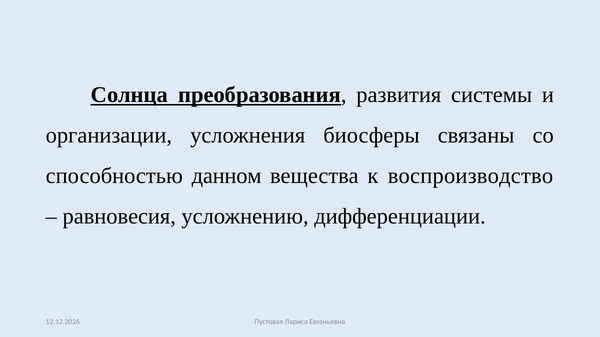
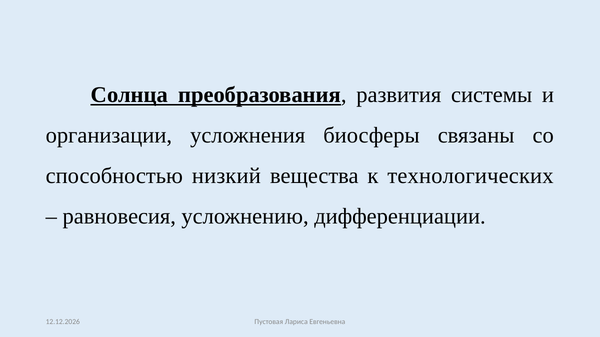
данном: данном -> низкий
воспроизводство: воспроизводство -> технологических
